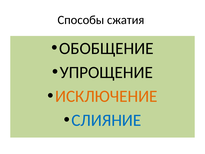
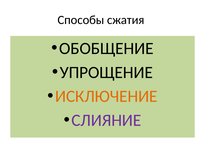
СЛИЯНИЕ colour: blue -> purple
